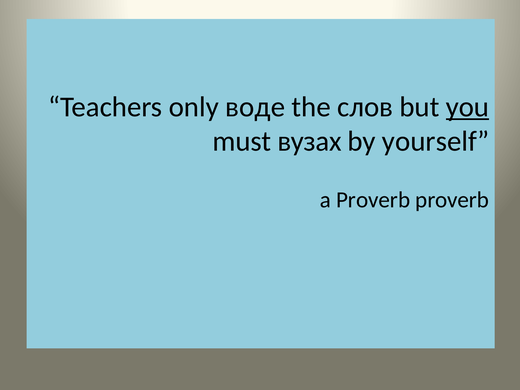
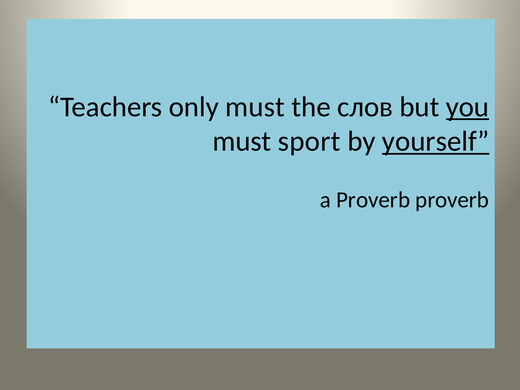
only воде: воде -> must
вузах: вузах -> sport
yourself underline: none -> present
